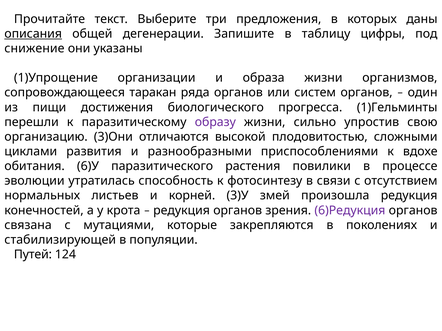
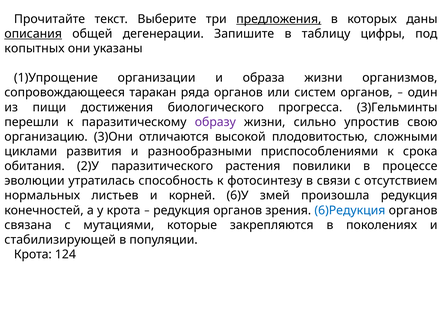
предложения underline: none -> present
снижение: снижение -> копытных
1)Гельминты: 1)Гельминты -> 3)Гельминты
вдохе: вдохе -> срока
6)У: 6)У -> 2)У
3)У: 3)У -> 6)У
6)Редукция colour: purple -> blue
Путей at (33, 255): Путей -> Крота
